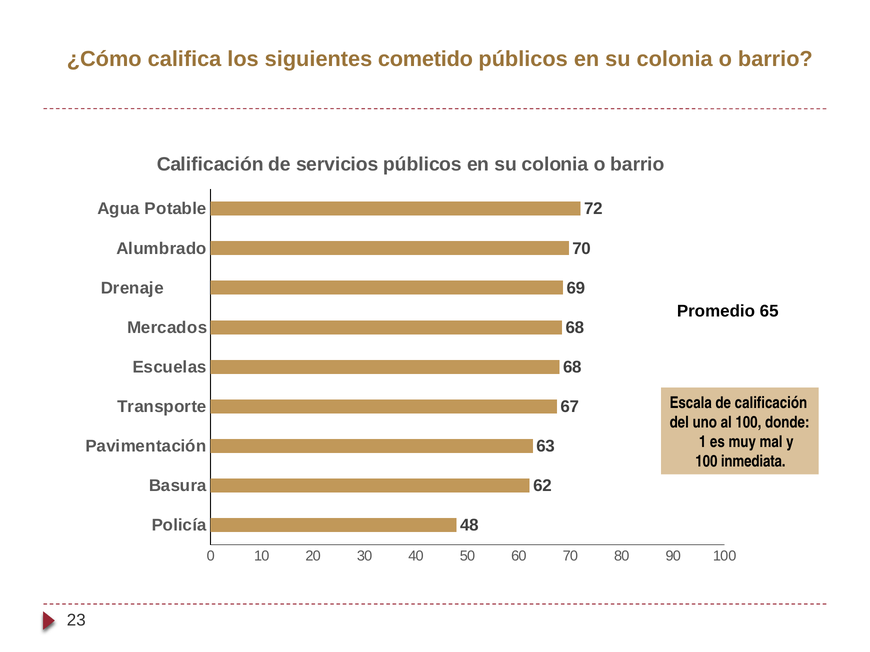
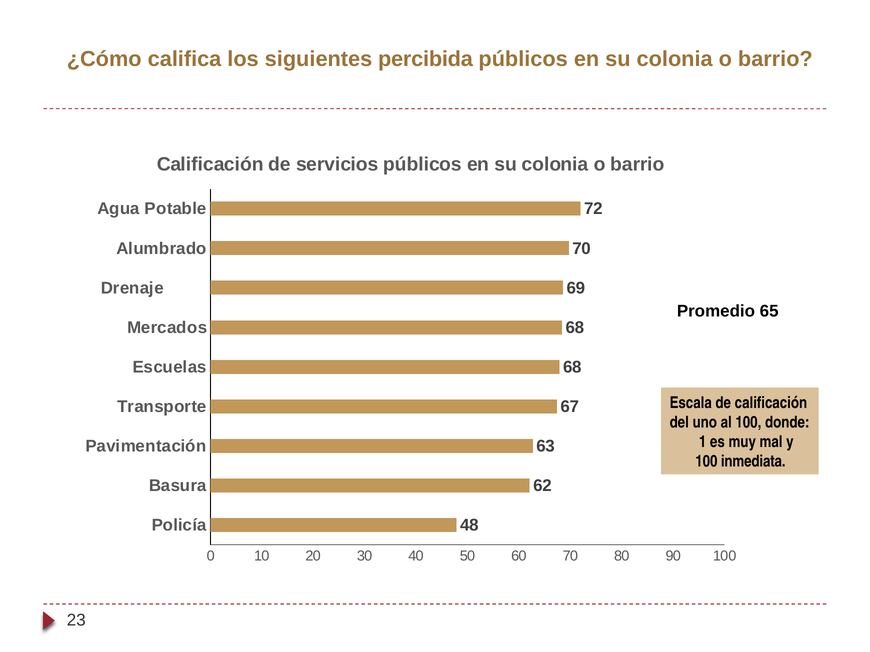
cometido: cometido -> percibida
